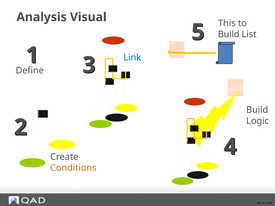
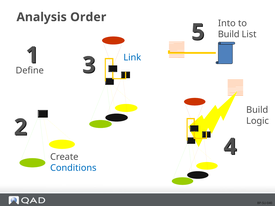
Visual: Visual -> Order
This: This -> Into
Conditions colour: orange -> blue
